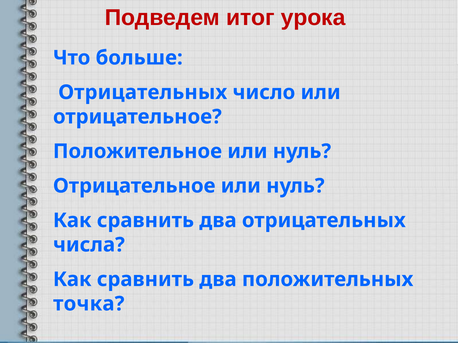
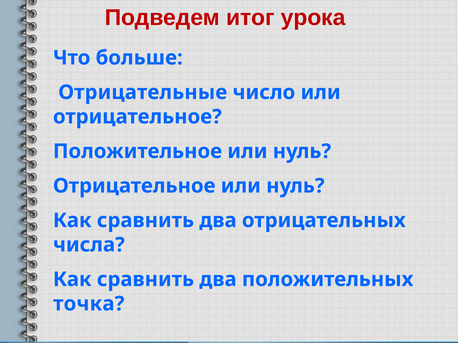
Отрицательных at (143, 92): Отрицательных -> Отрицательные
